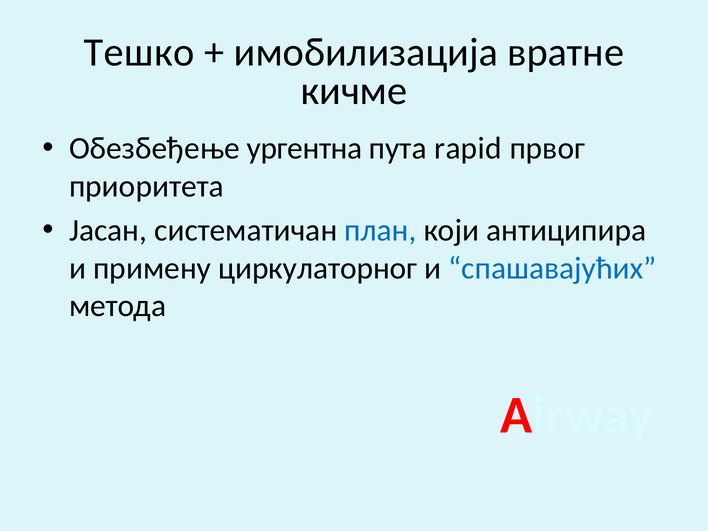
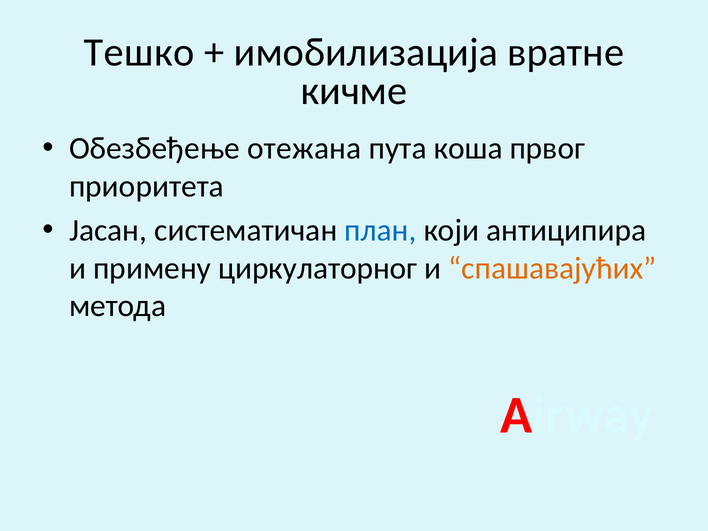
ургентна: ургентна -> отежана
rapid: rapid -> коша
спашавајућих colour: blue -> orange
